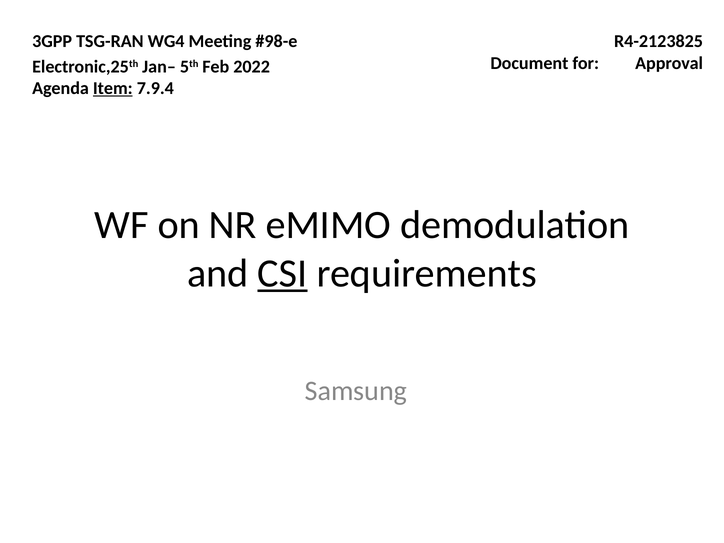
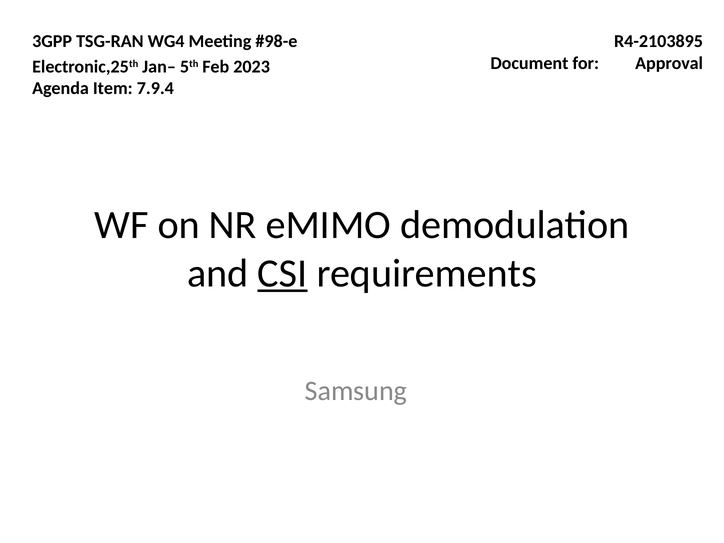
R4-2123825: R4-2123825 -> R4-2103895
2022: 2022 -> 2023
Item underline: present -> none
